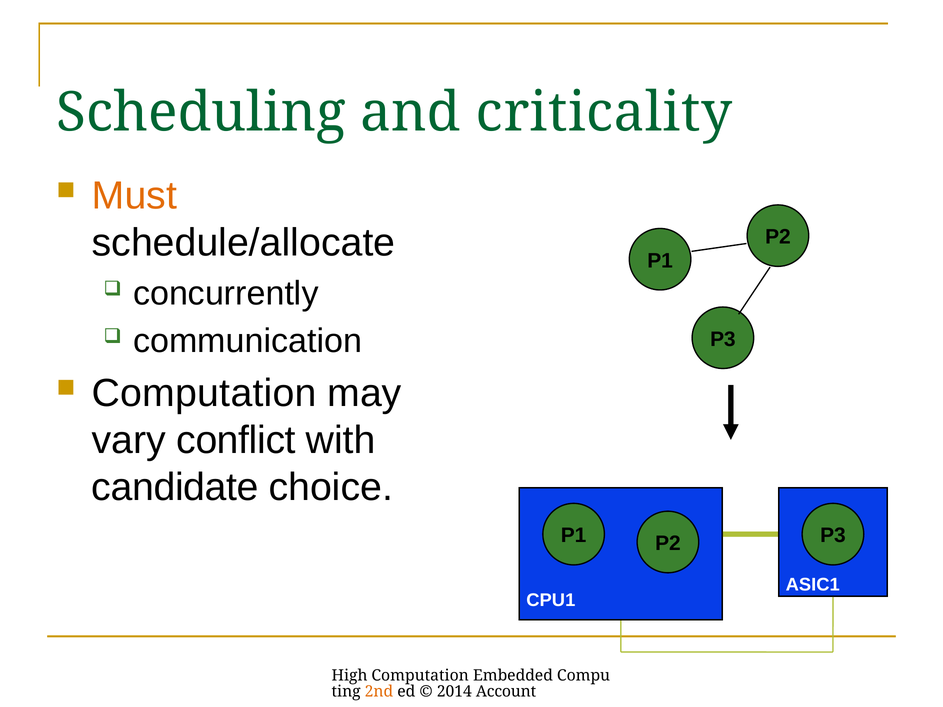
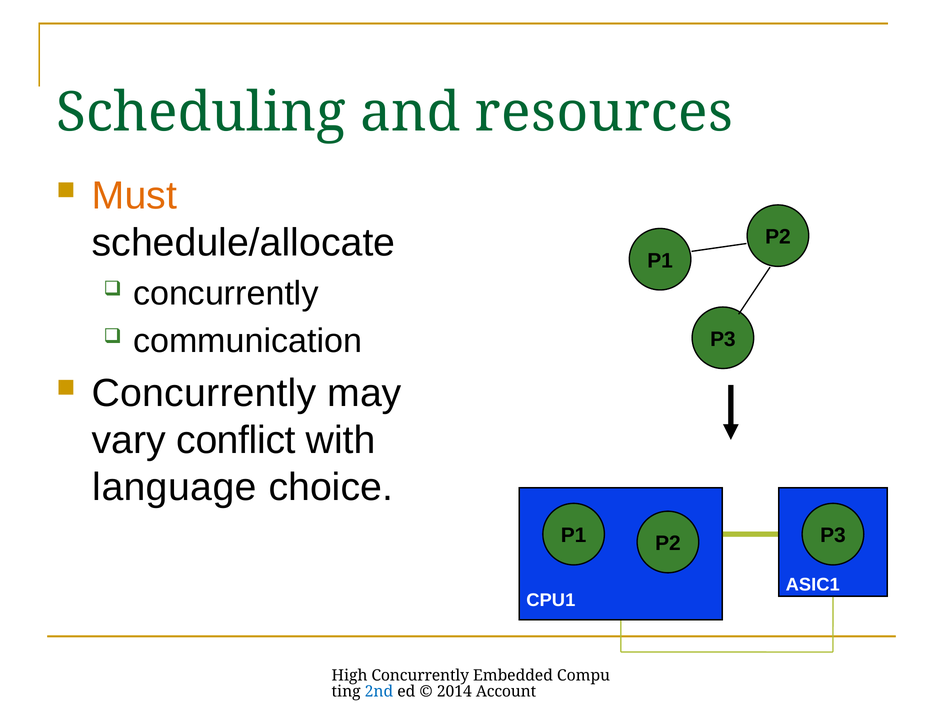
criticality: criticality -> resources
Computation at (204, 393): Computation -> Concurrently
candidate: candidate -> language
High Computation: Computation -> Concurrently
2nd colour: orange -> blue
